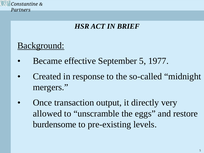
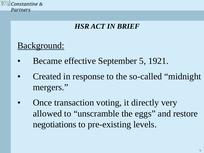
1977: 1977 -> 1921
output: output -> voting
burdensome: burdensome -> negotiations
